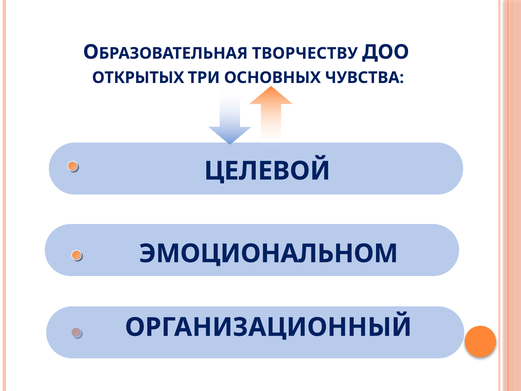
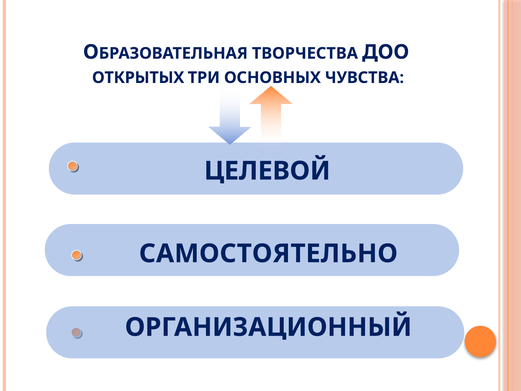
ТВОРЧЕСТВУ: ТВОРЧЕСТВУ -> ТВОРЧЕСТВА
ЭМОЦИОНАЛЬНОМ: ЭМОЦИОНАЛЬНОМ -> САМОСТОЯТЕЛЬНО
